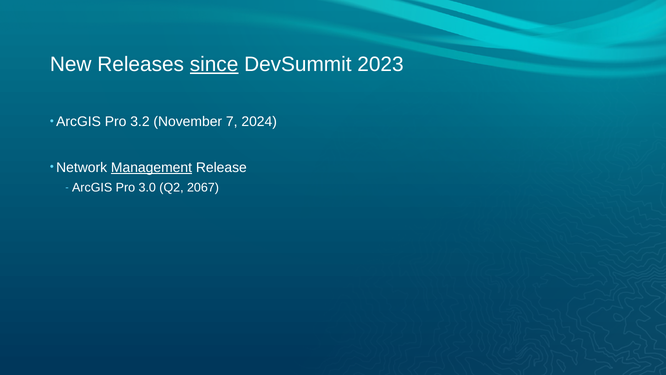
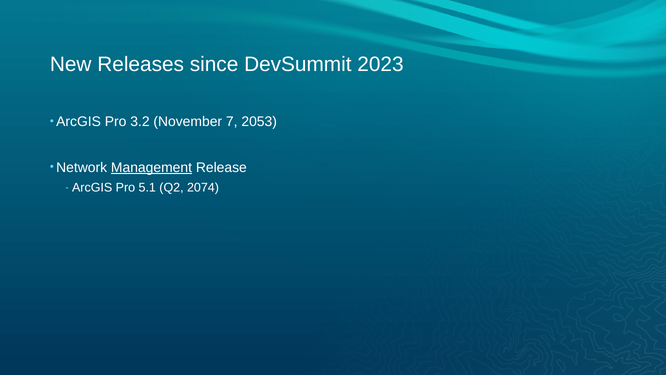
since underline: present -> none
2024: 2024 -> 2053
3.0: 3.0 -> 5.1
2067: 2067 -> 2074
